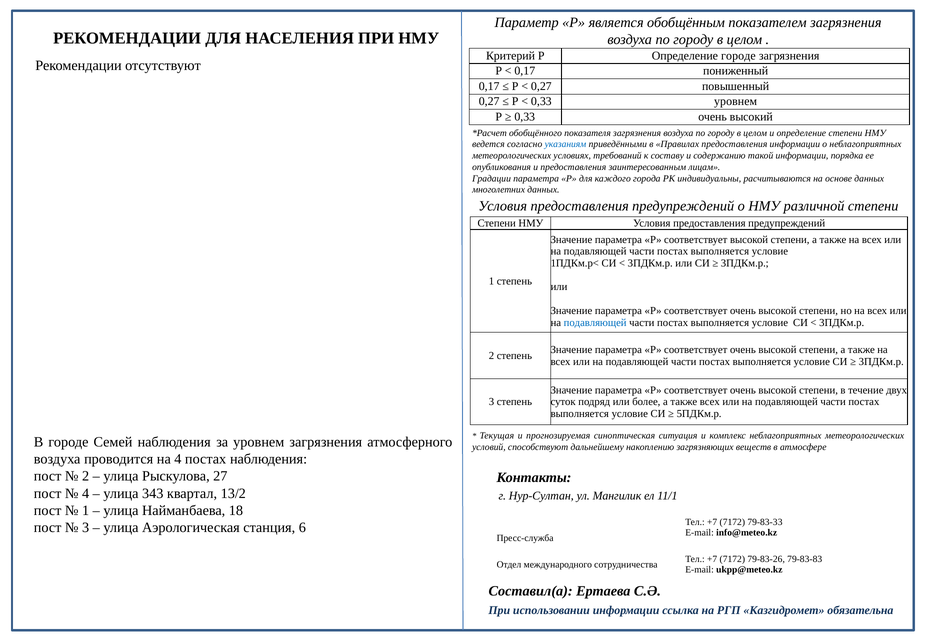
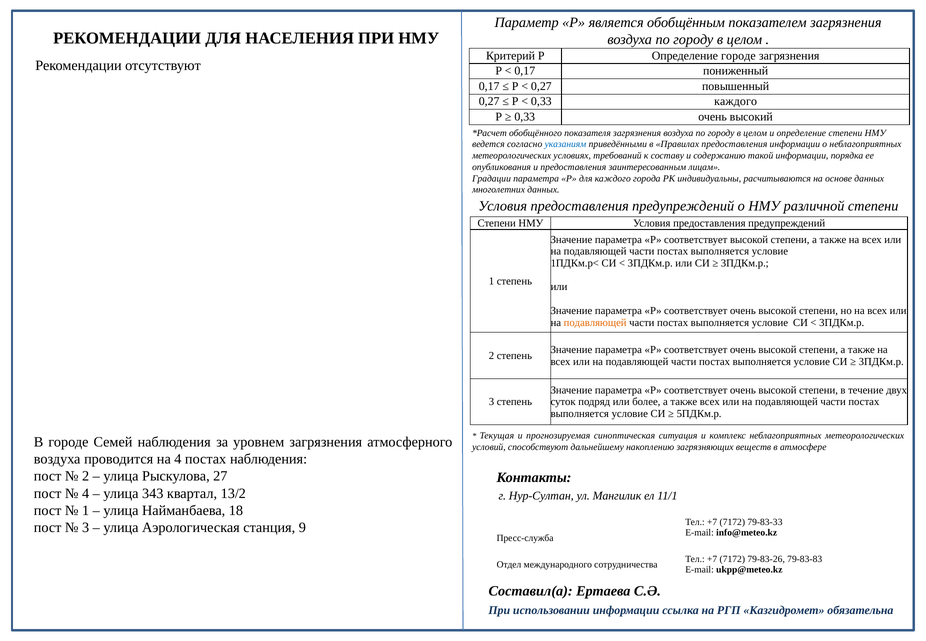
0,33 уровнем: уровнем -> каждого
подавляющей at (595, 323) colour: blue -> orange
6: 6 -> 9
